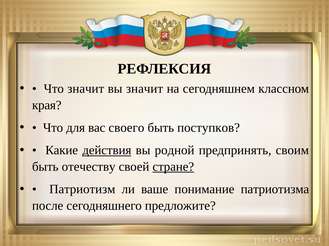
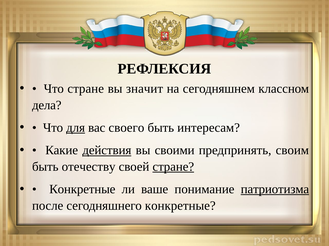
Что значит: значит -> стране
края: края -> дела
для underline: none -> present
поступков: поступков -> интересам
родной: родной -> своими
Патриотизм at (82, 190): Патриотизм -> Конкретные
патриотизма underline: none -> present
сегодняшнего предложите: предложите -> конкретные
